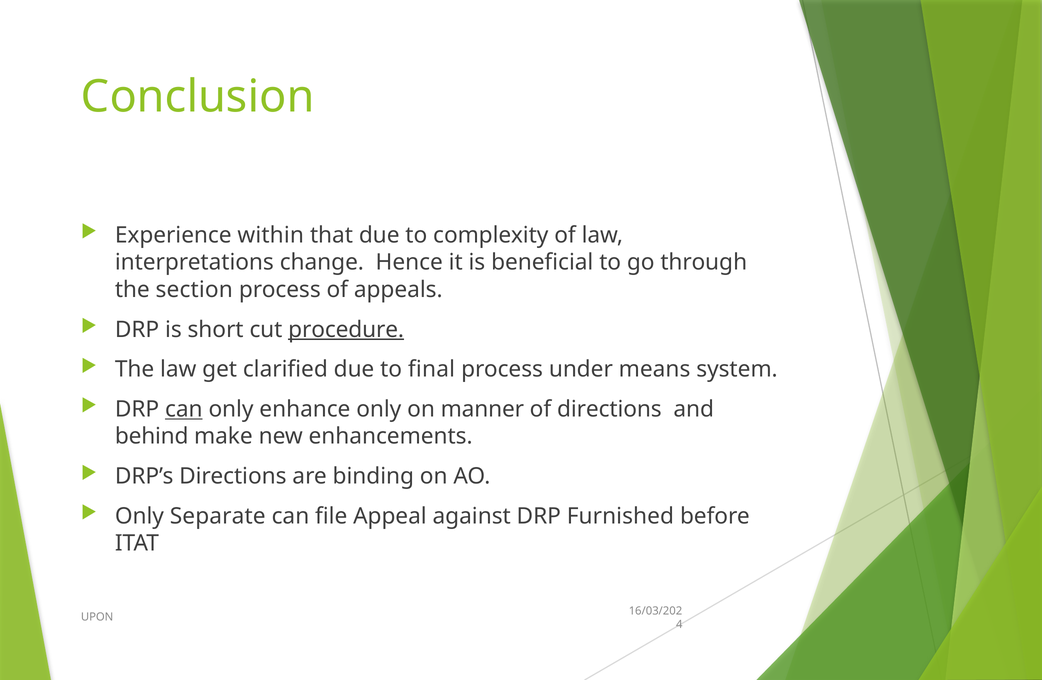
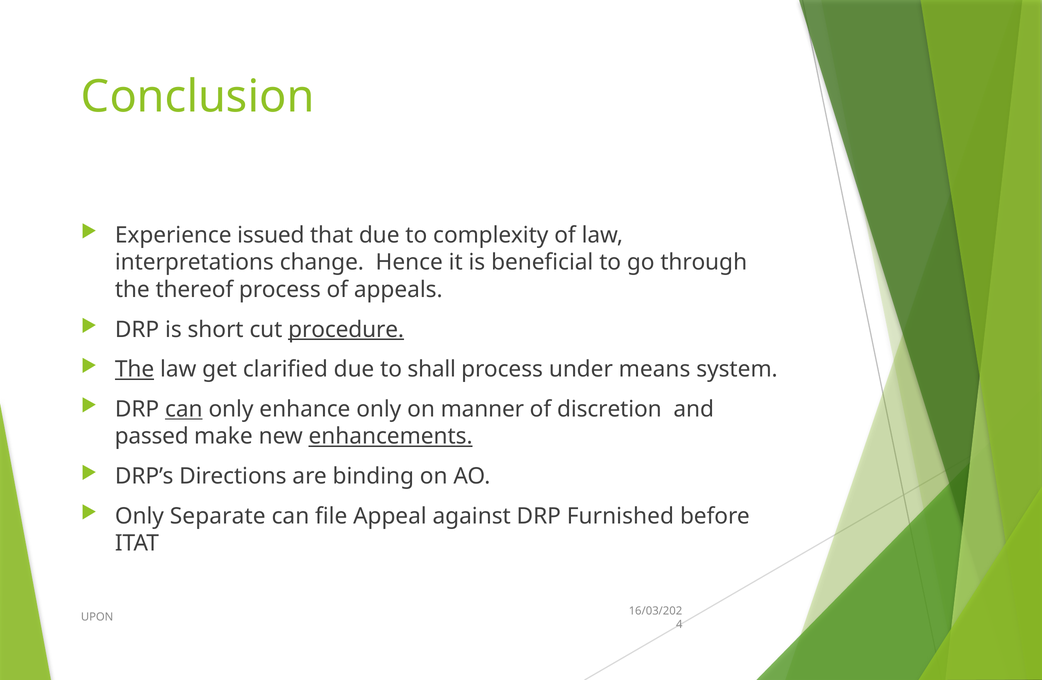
within: within -> issued
section: section -> thereof
The at (135, 369) underline: none -> present
final: final -> shall
of directions: directions -> discretion
behind: behind -> passed
enhancements underline: none -> present
